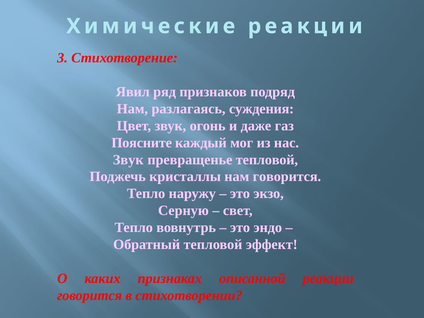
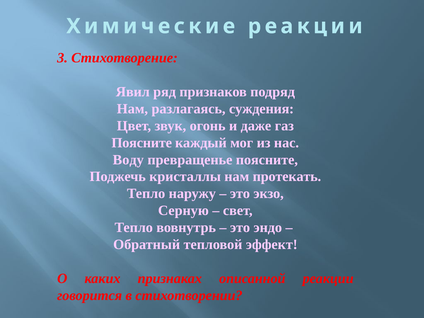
Звук at (128, 160): Звук -> Воду
превращенье тепловой: тепловой -> поясните
нам говорится: говорится -> протекать
